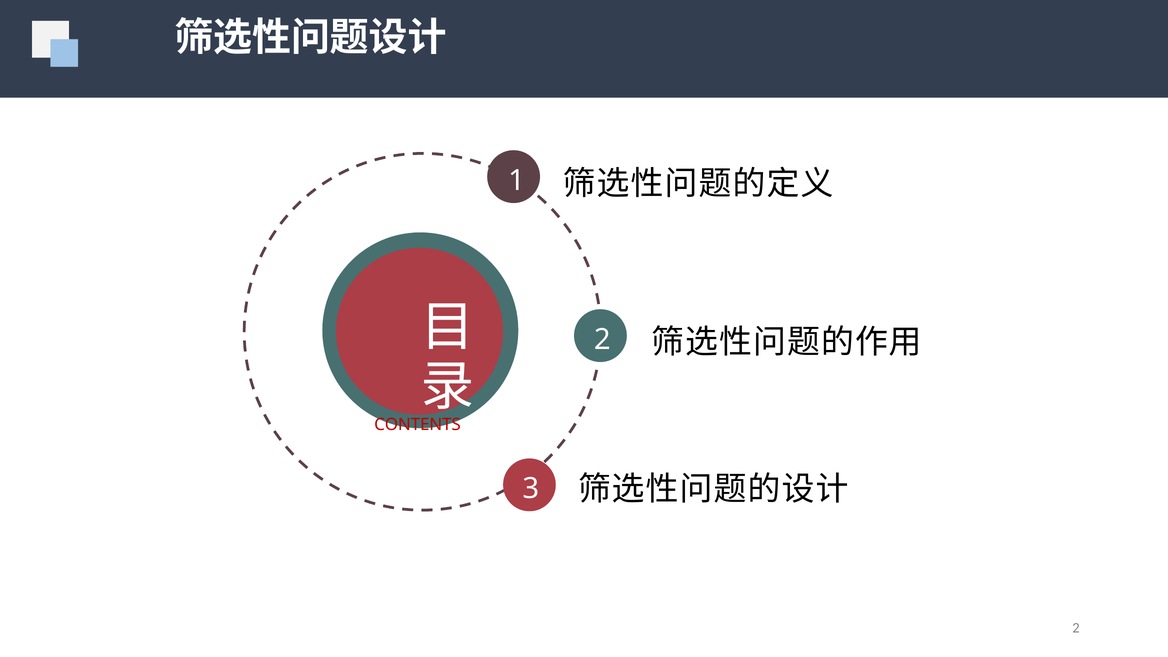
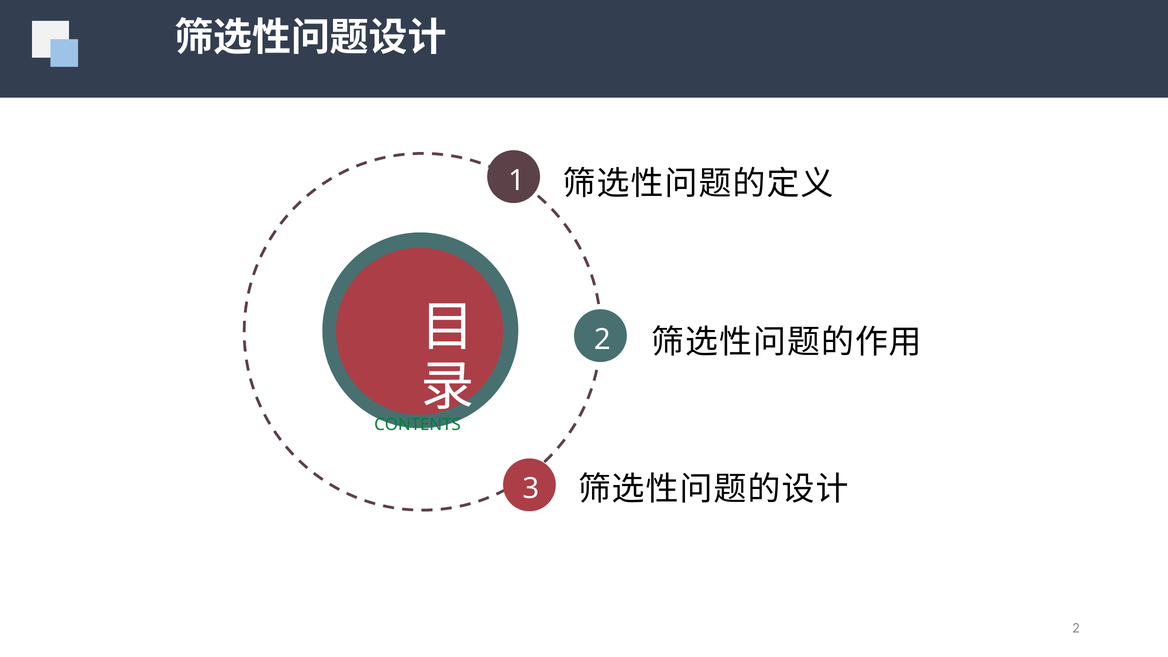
CONTENTS colour: red -> green
